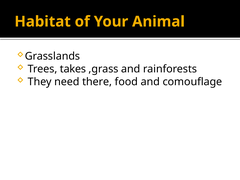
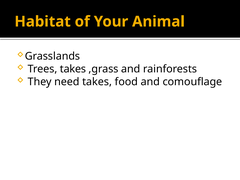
need there: there -> takes
